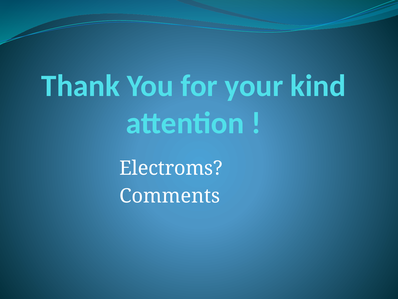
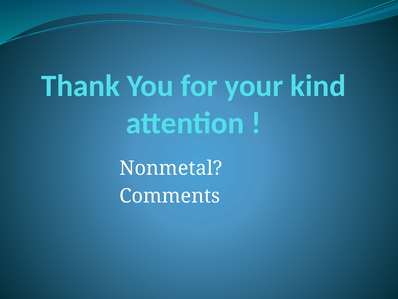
Electroms: Electroms -> Nonmetal
